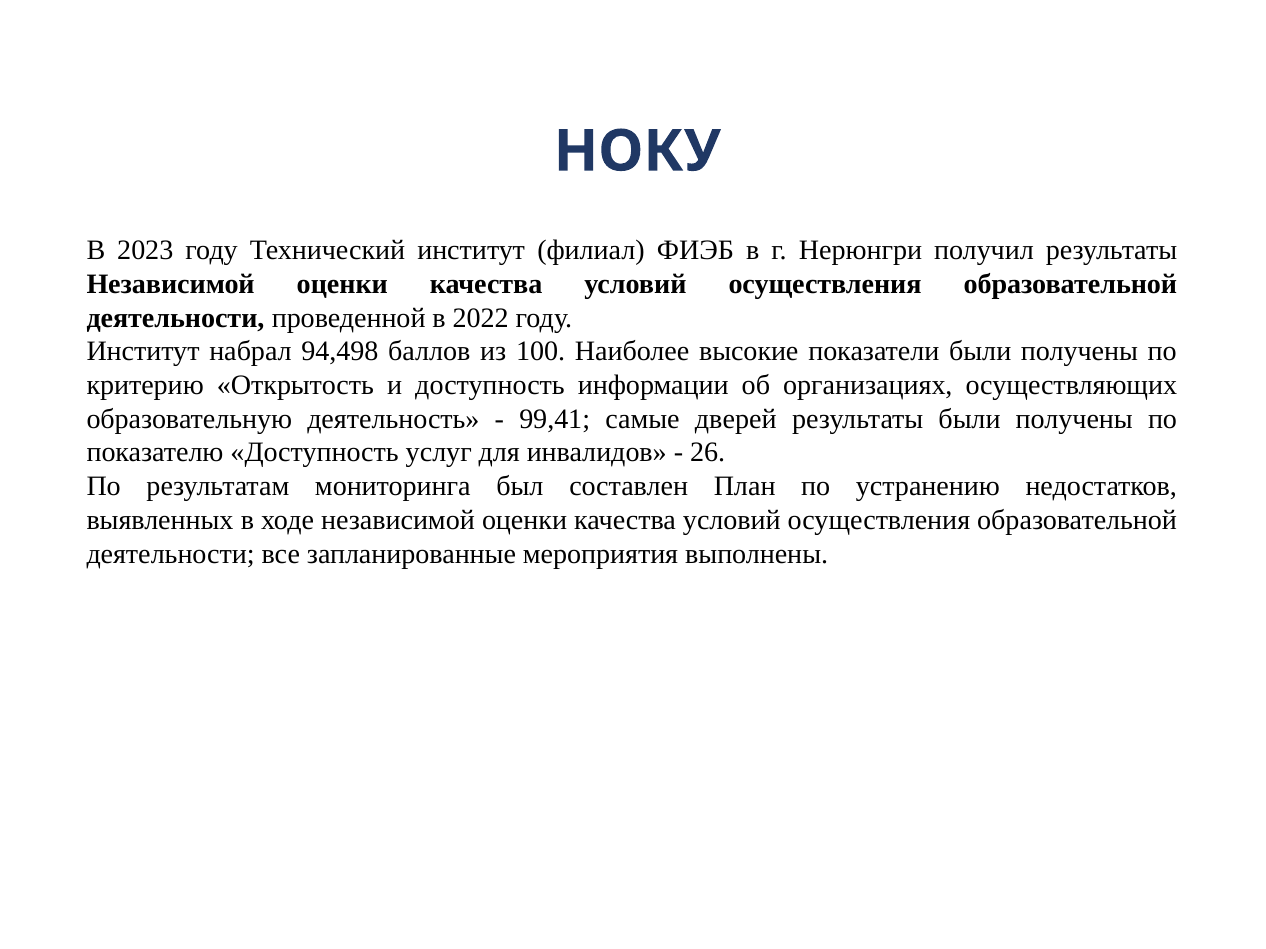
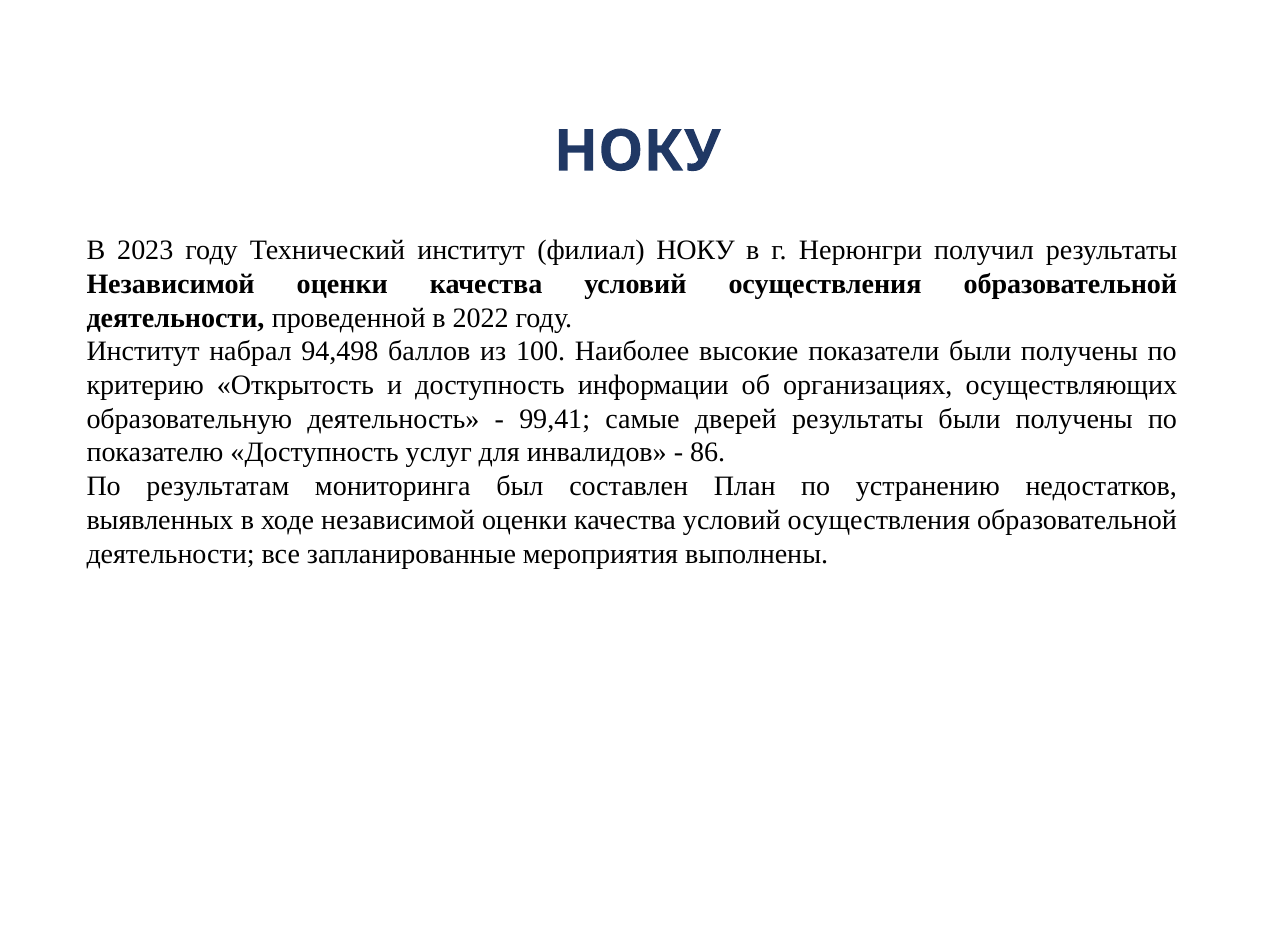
филиал ФИЭБ: ФИЭБ -> НОКУ
26: 26 -> 86
